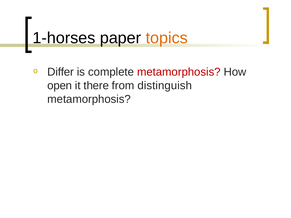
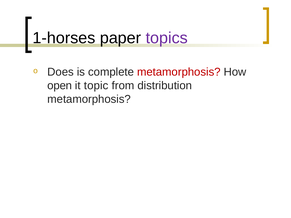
topics colour: orange -> purple
Differ: Differ -> Does
there: there -> topic
distinguish: distinguish -> distribution
